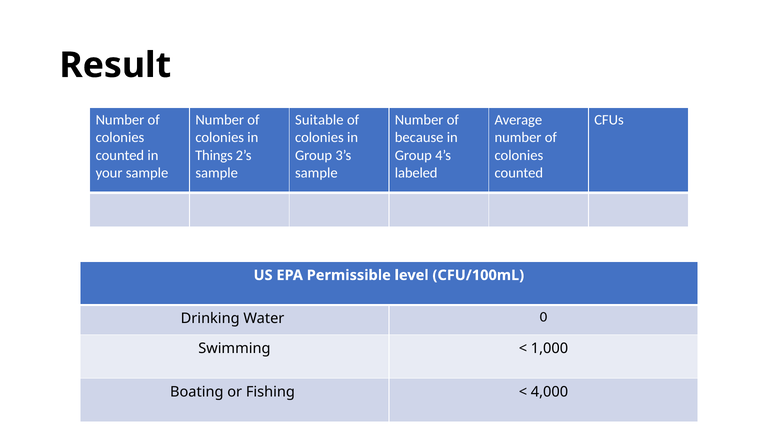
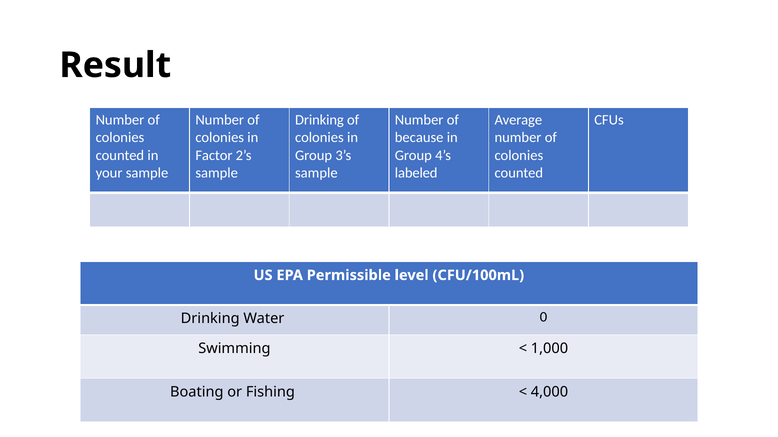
Suitable at (319, 120): Suitable -> Drinking
Things: Things -> Factor
